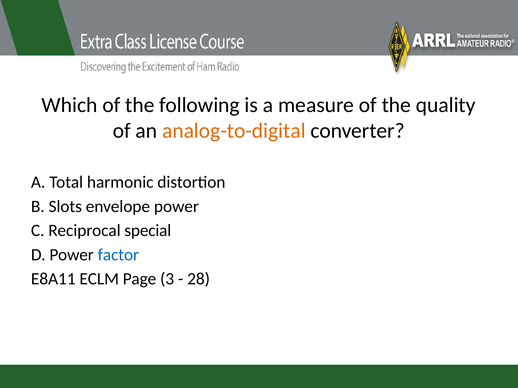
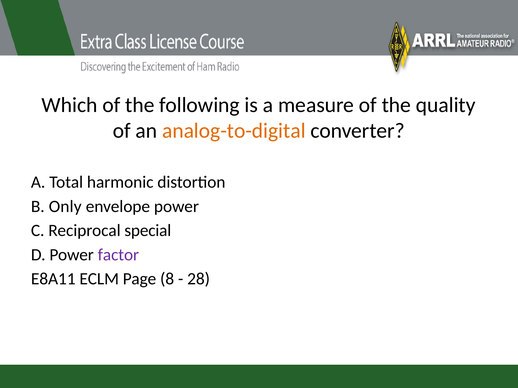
Slots: Slots -> Only
factor colour: blue -> purple
3: 3 -> 8
